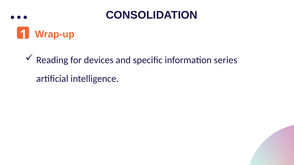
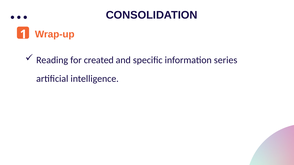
devices: devices -> created
